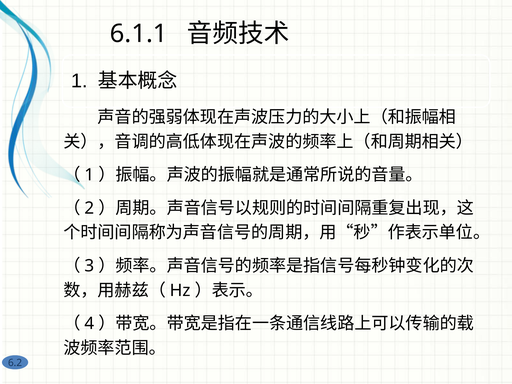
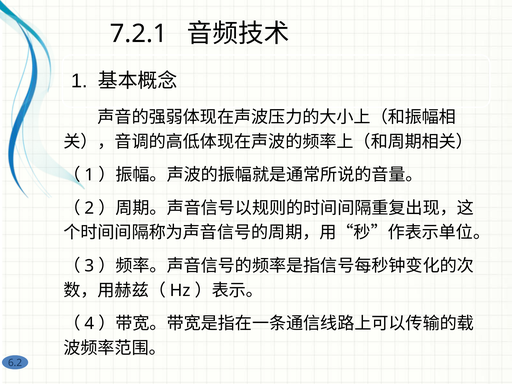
6.1.1: 6.1.1 -> 7.2.1
